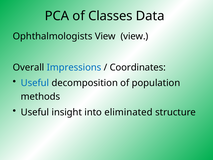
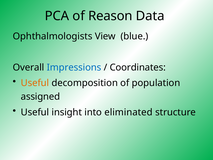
Classes: Classes -> Reason
View view: view -> blue
Useful at (35, 83) colour: blue -> orange
methods: methods -> assigned
